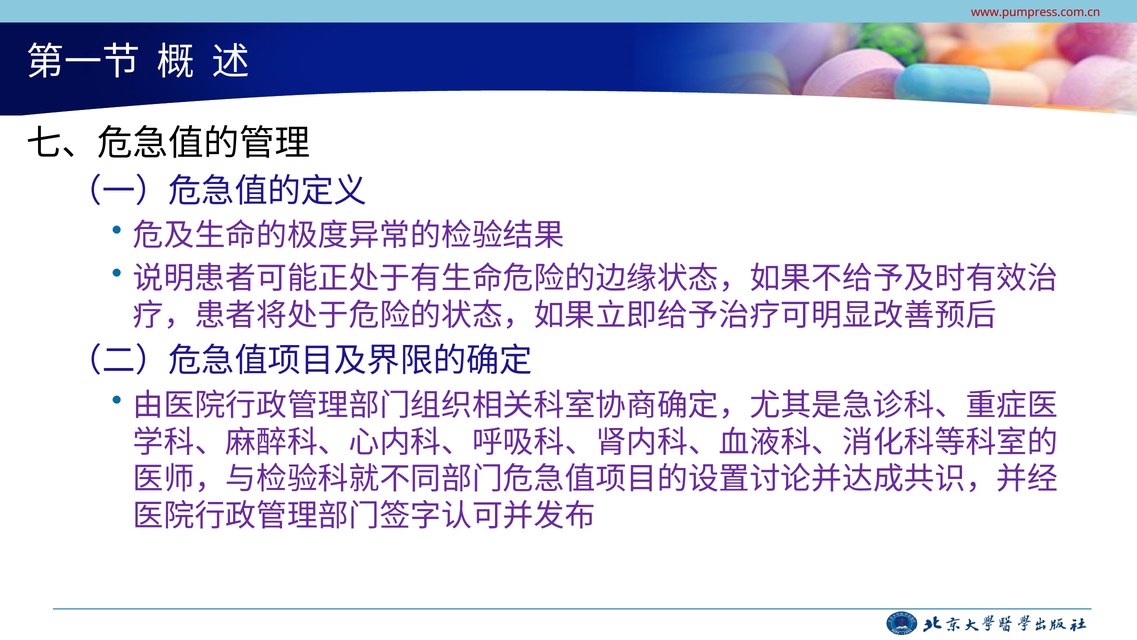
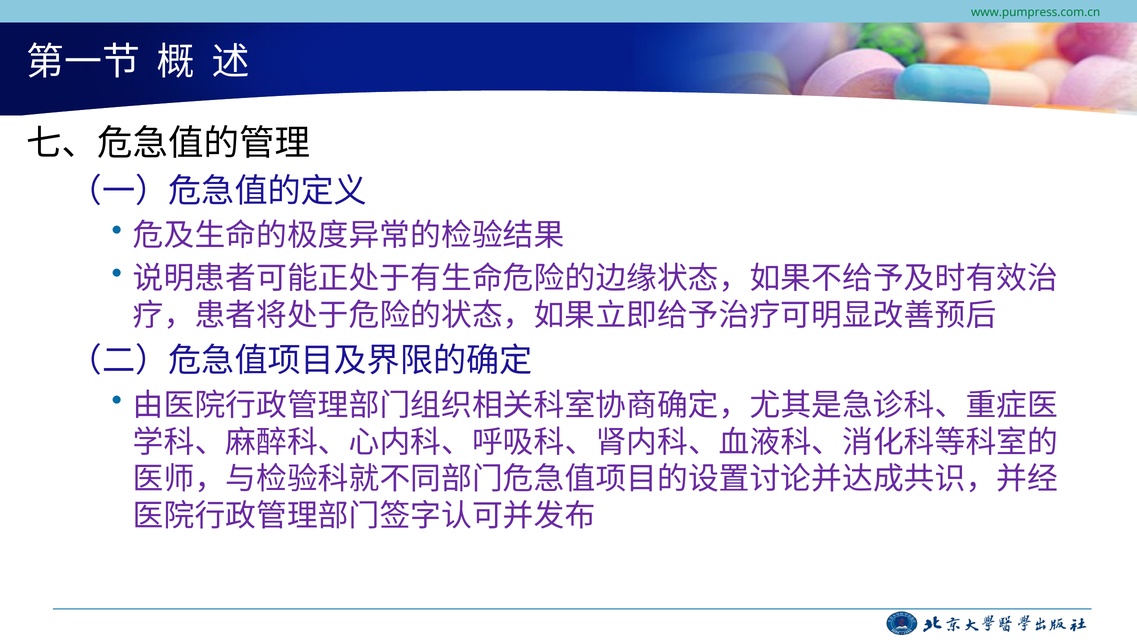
www.pumpress.com.cn colour: red -> green
